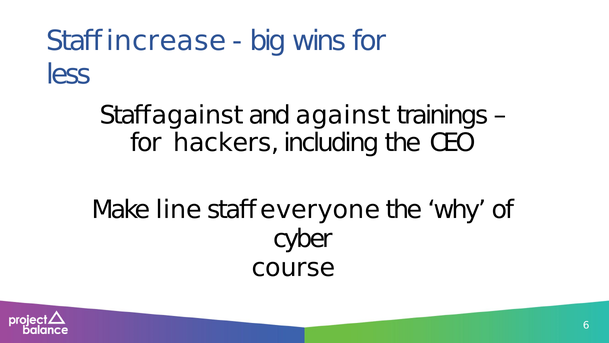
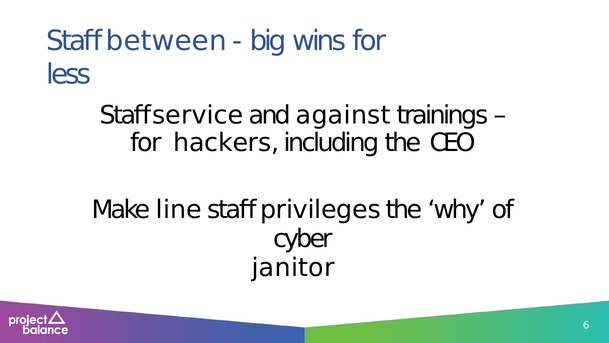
increase: increase -> between
Staff against: against -> service
everyone: everyone -> privileges
course: course -> janitor
